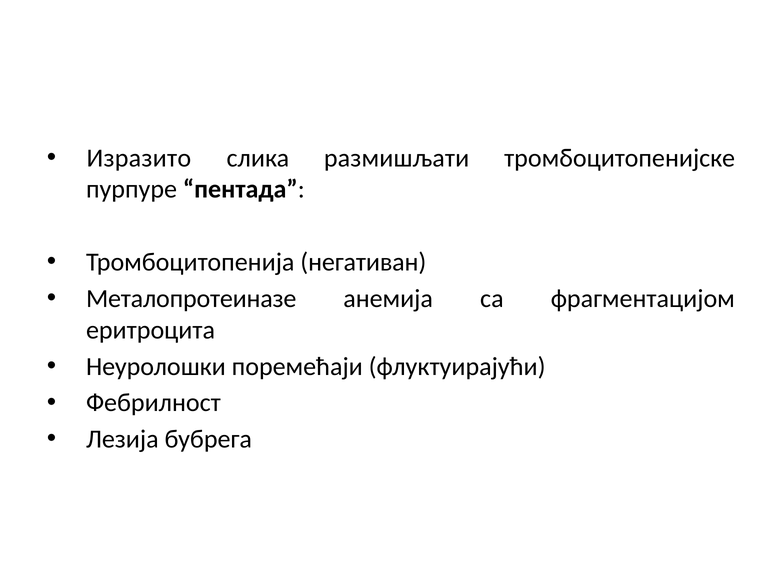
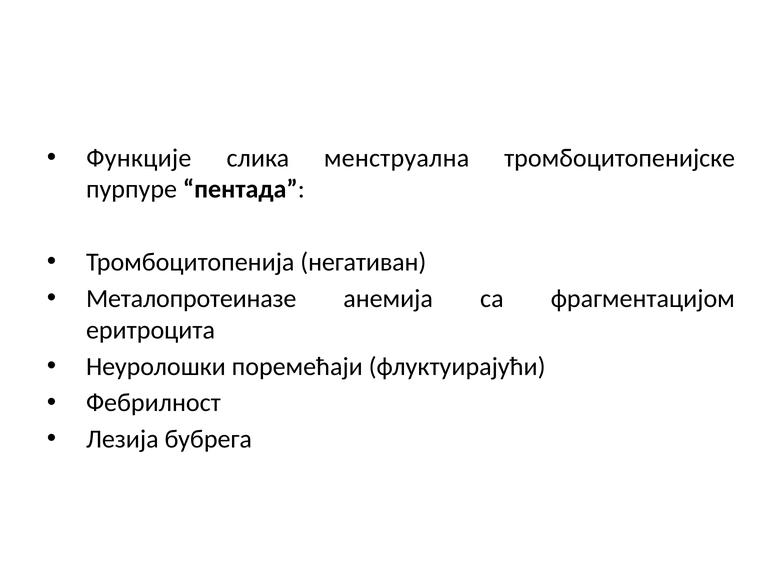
Изразито: Изразито -> Функције
размишљати: размишљати -> менструална
